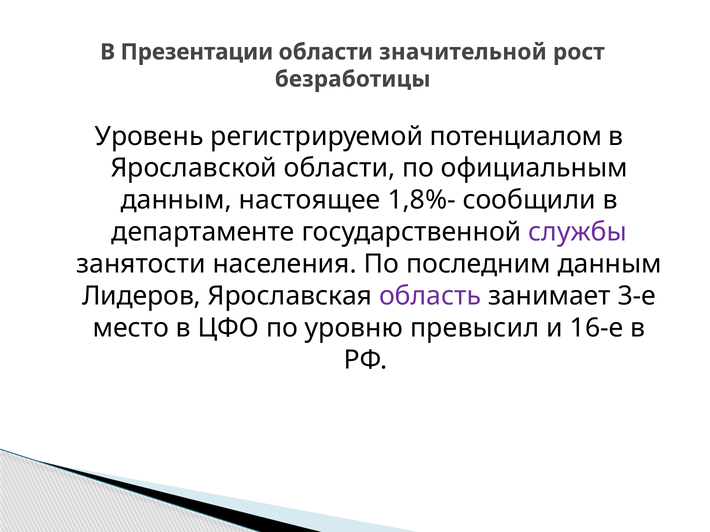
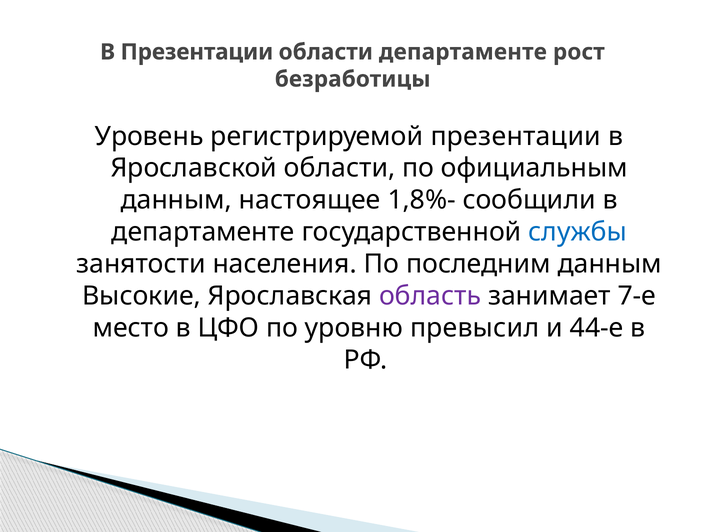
области значительной: значительной -> департаменте
регистрируемой потенциалом: потенциалом -> презентации
службы colour: purple -> blue
Лидеров: Лидеров -> Высокие
3-е: 3-е -> 7-е
16-е: 16-е -> 44-е
